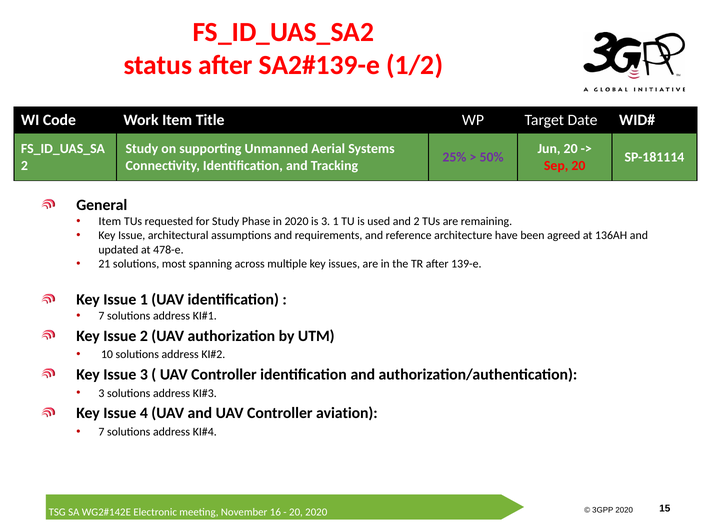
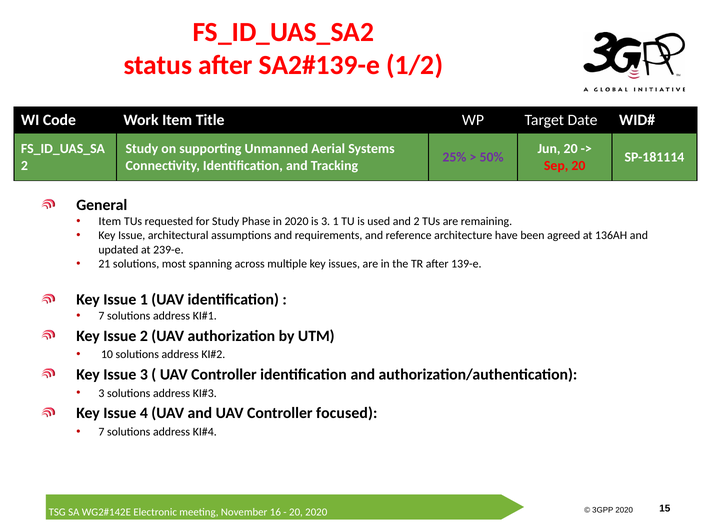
478-e: 478-e -> 239-e
aviation: aviation -> focused
